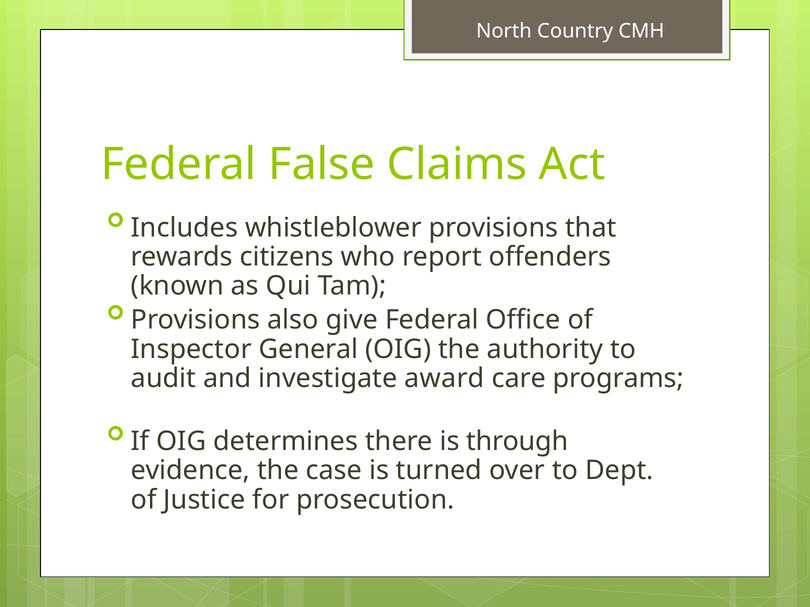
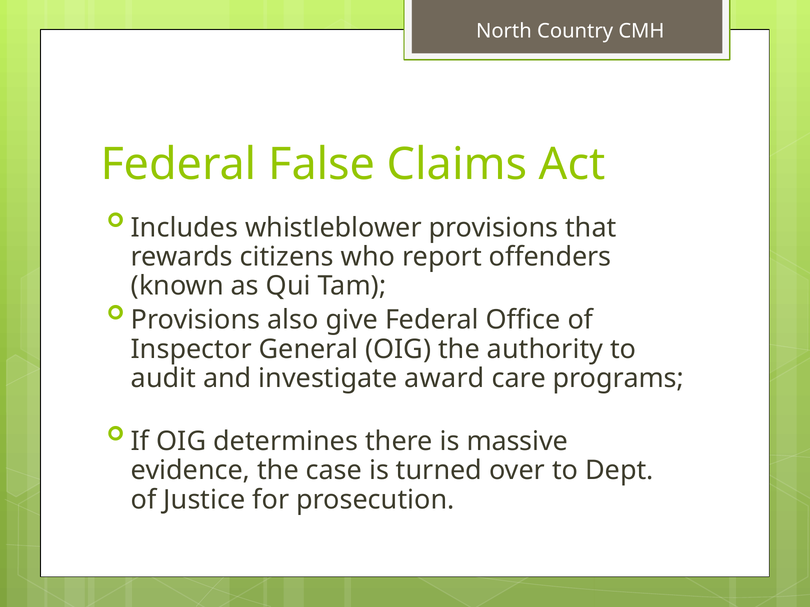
through: through -> massive
